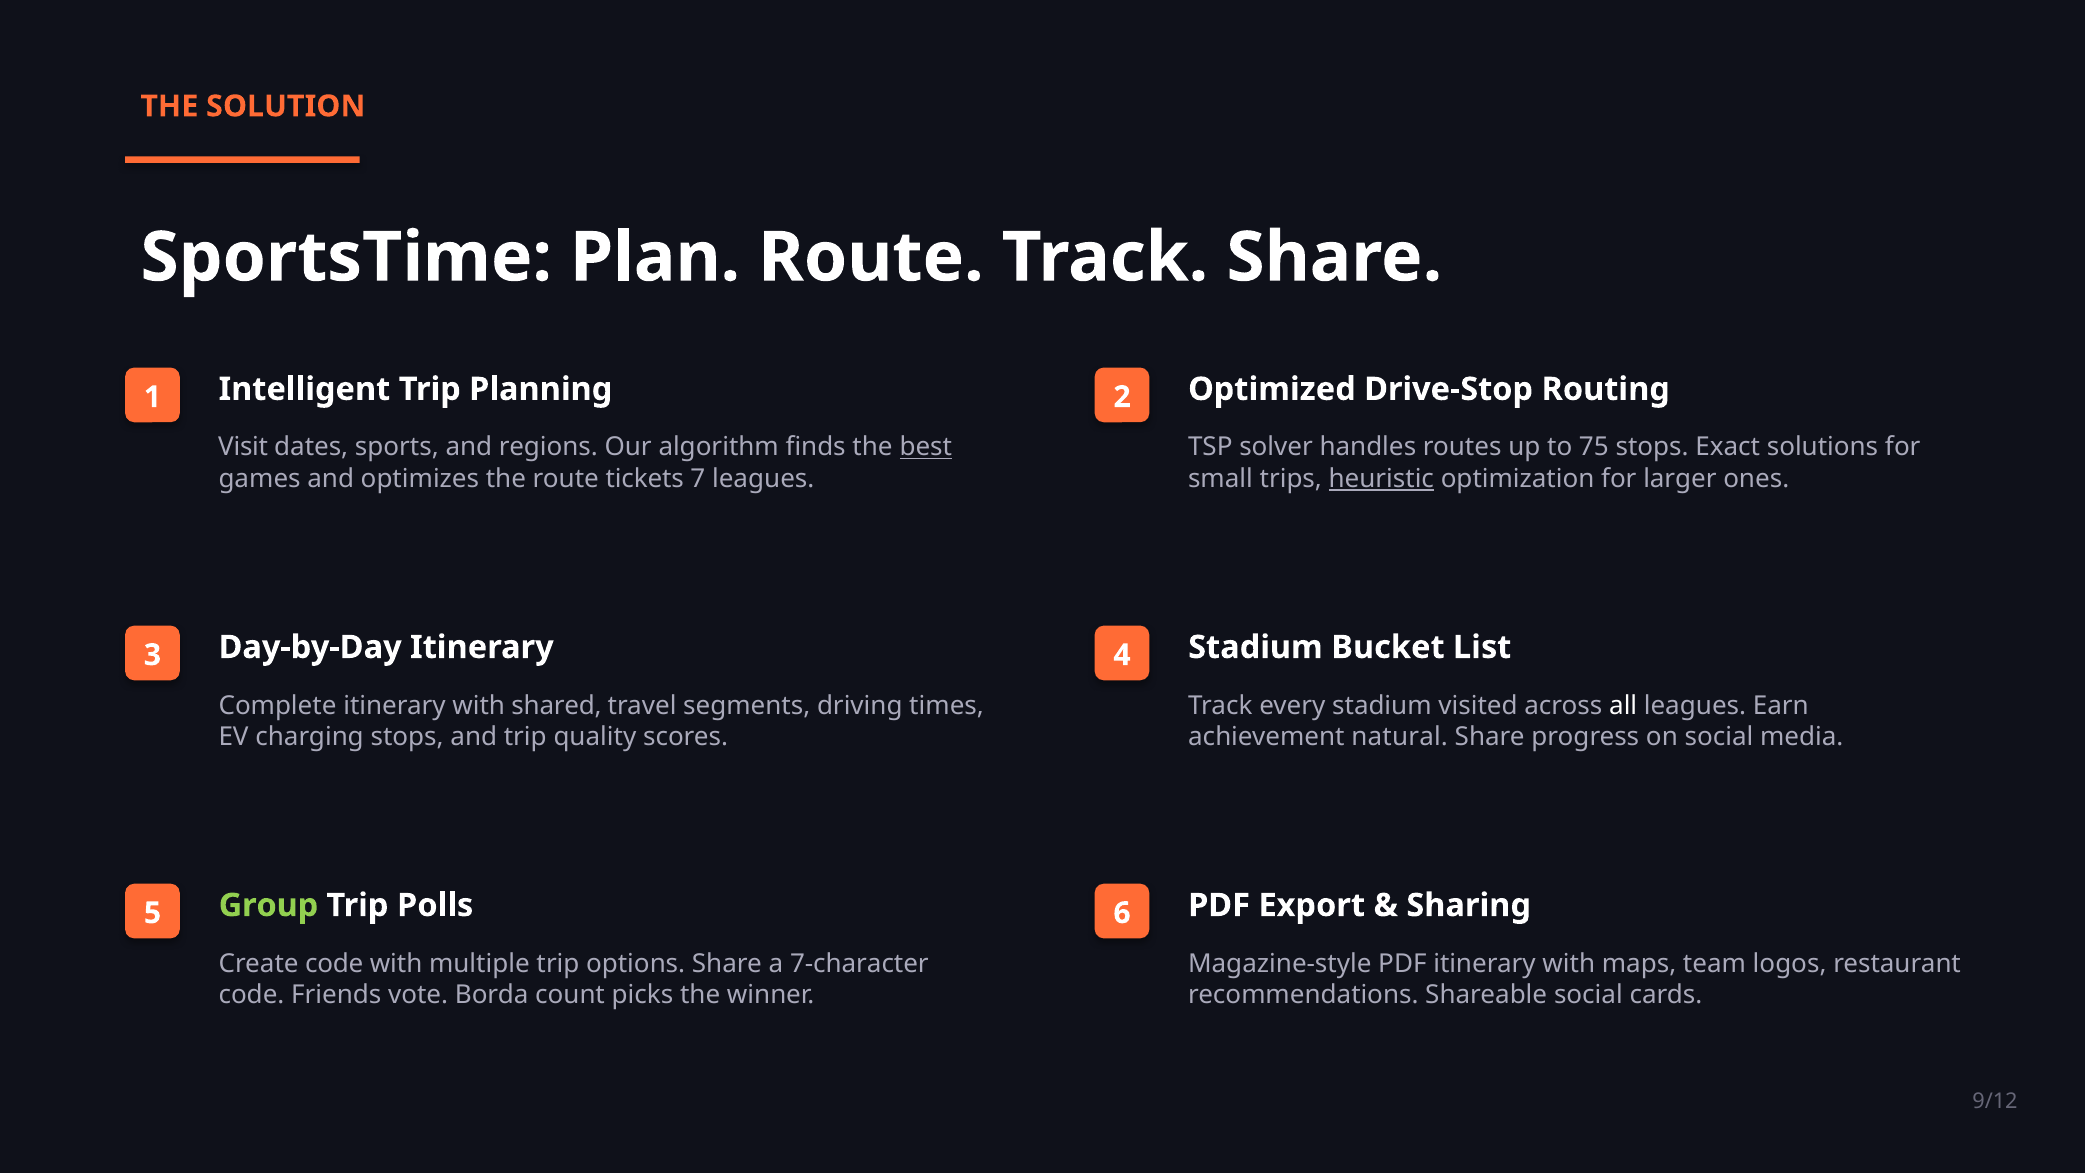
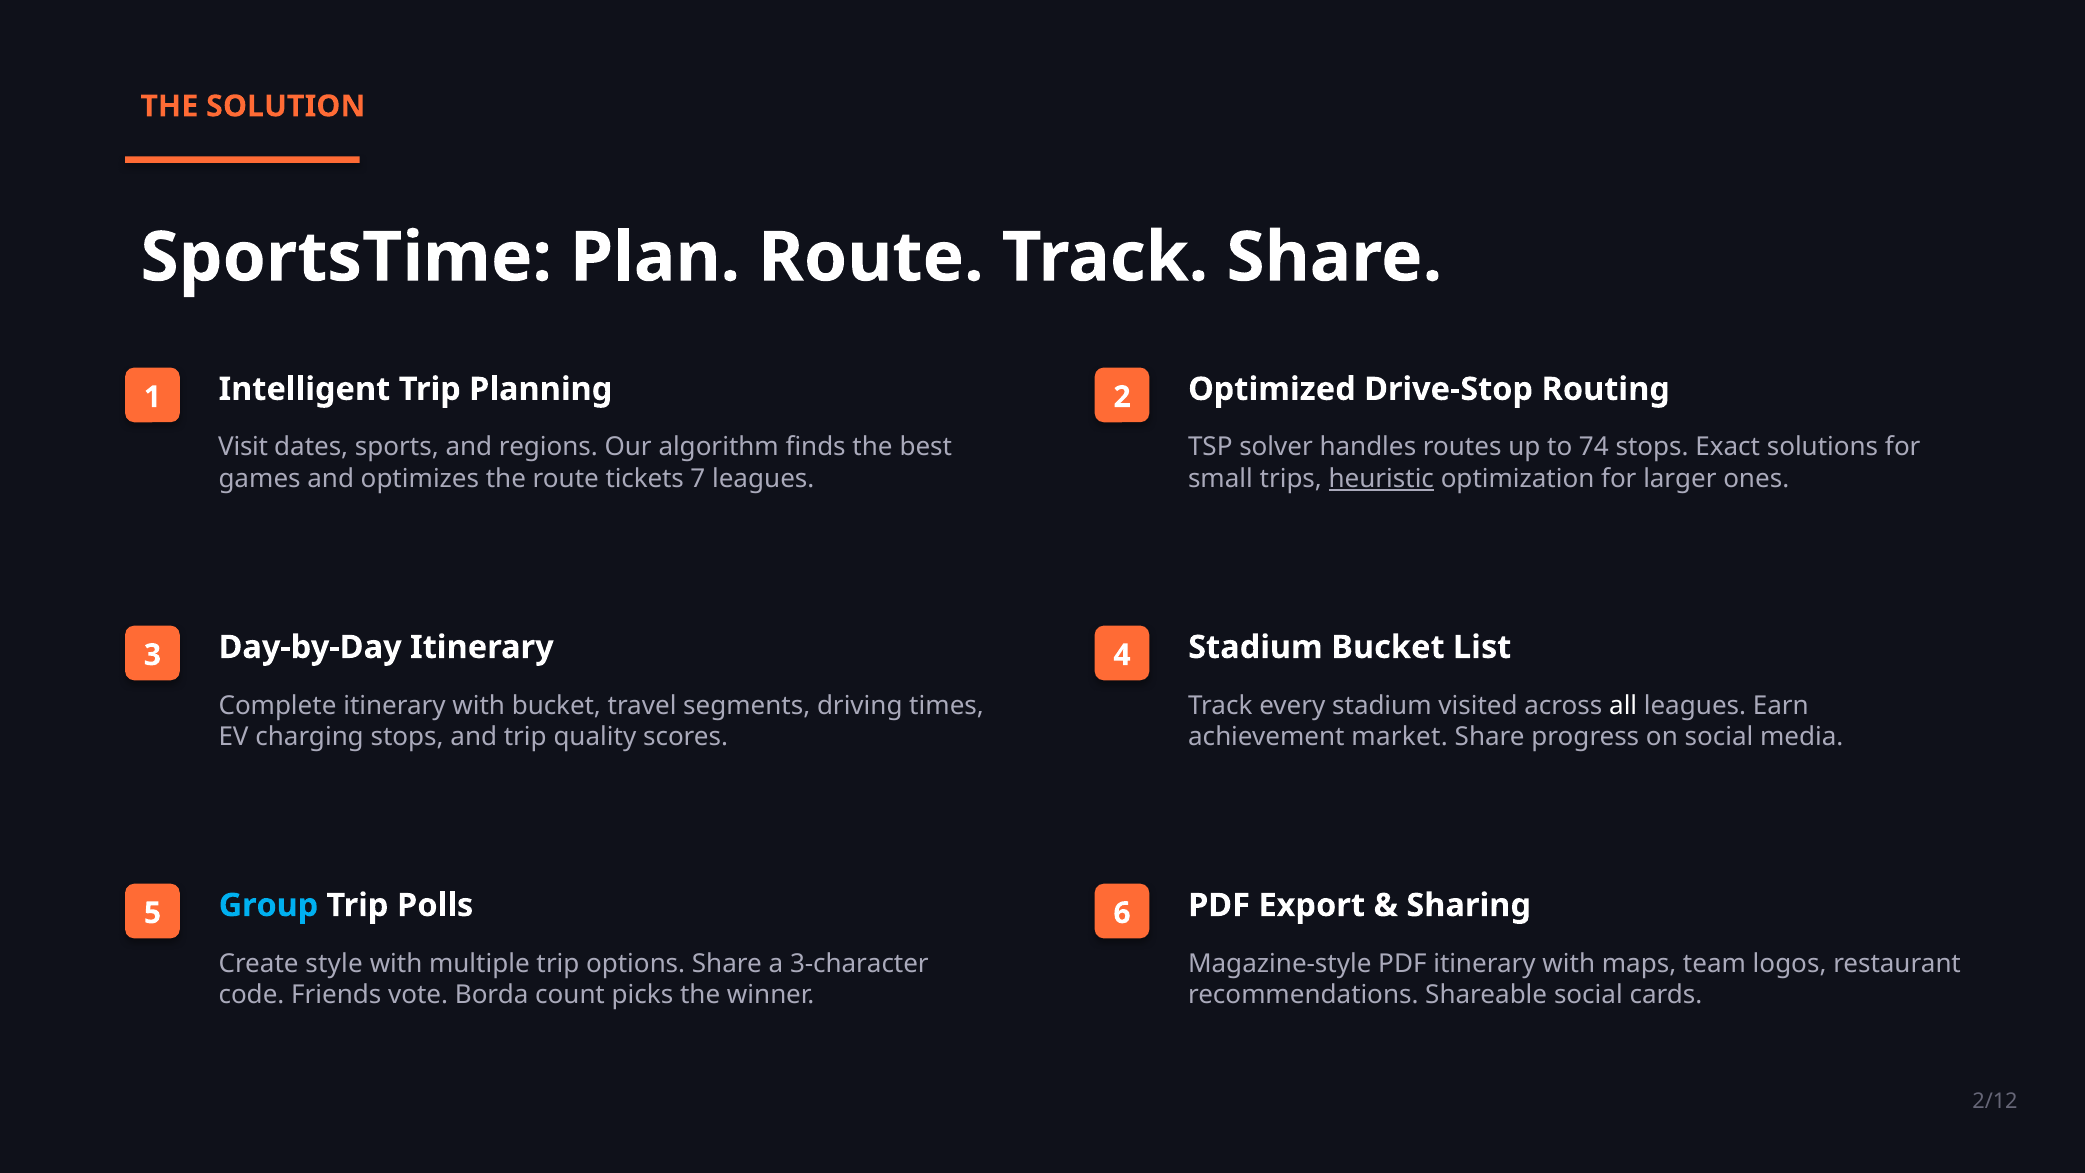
best underline: present -> none
75: 75 -> 74
with shared: shared -> bucket
natural: natural -> market
Group colour: light green -> light blue
Create code: code -> style
7-character: 7-character -> 3-character
9/12: 9/12 -> 2/12
